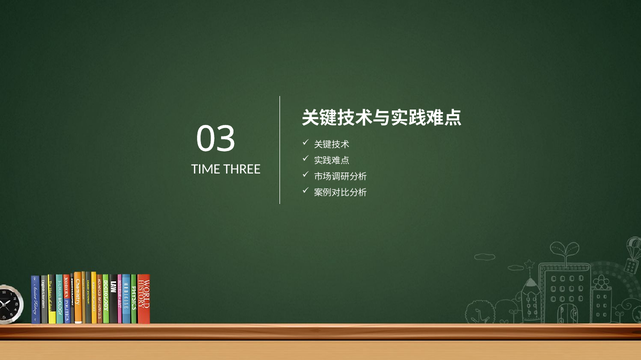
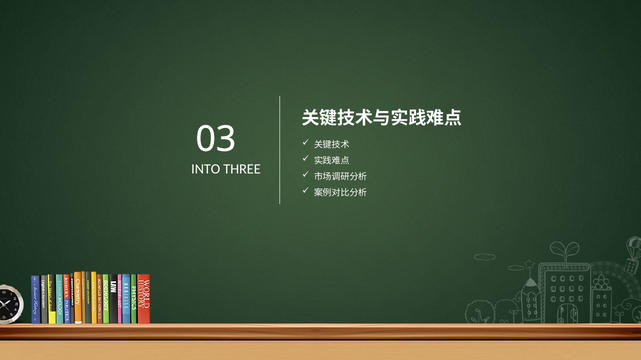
TIME: TIME -> INTO
